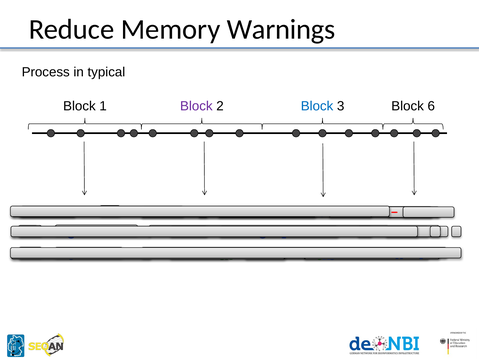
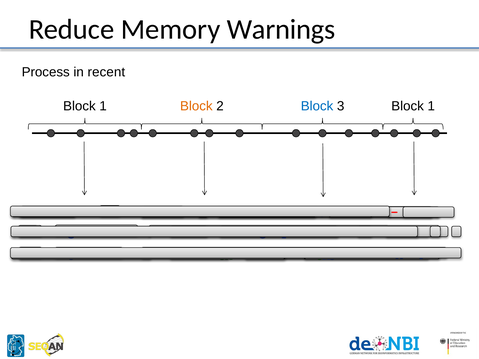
typical: typical -> recent
Block at (196, 106) colour: purple -> orange
3 Block 6: 6 -> 1
